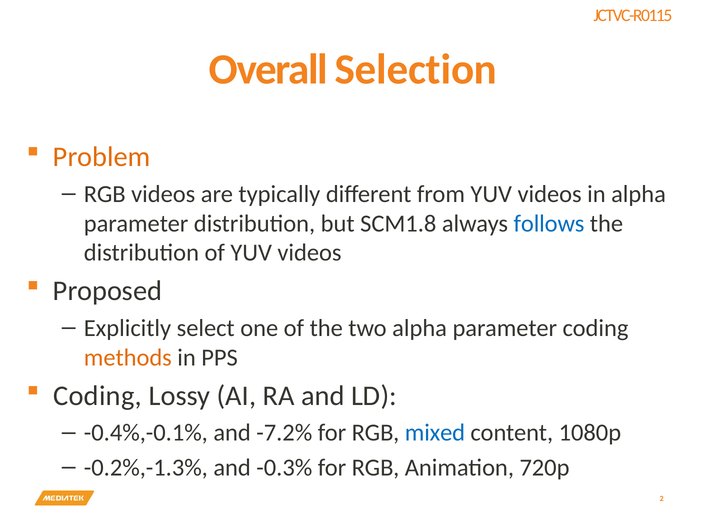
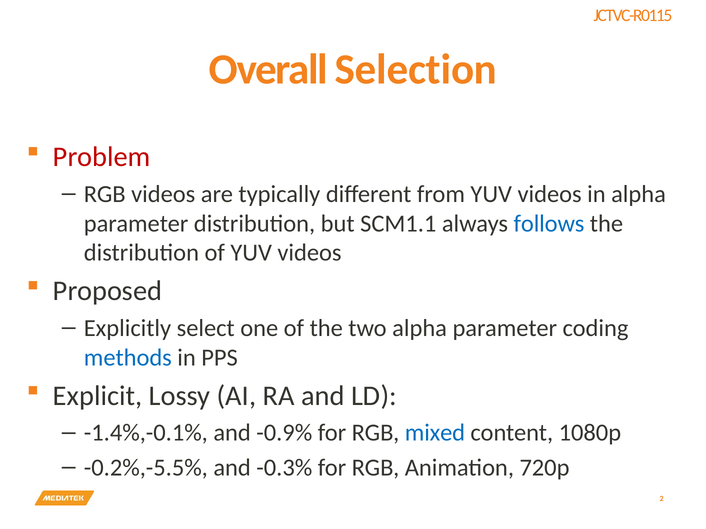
Problem colour: orange -> red
SCM1.8: SCM1.8 -> SCM1.1
methods colour: orange -> blue
Coding at (98, 396): Coding -> Explicit
-0.4%,-0.1%: -0.4%,-0.1% -> -1.4%,-0.1%
-7.2%: -7.2% -> -0.9%
-0.2%,-1.3%: -0.2%,-1.3% -> -0.2%,-5.5%
